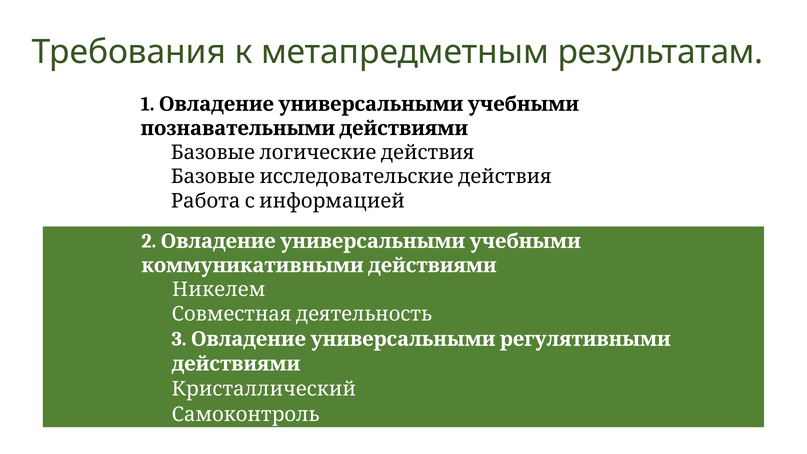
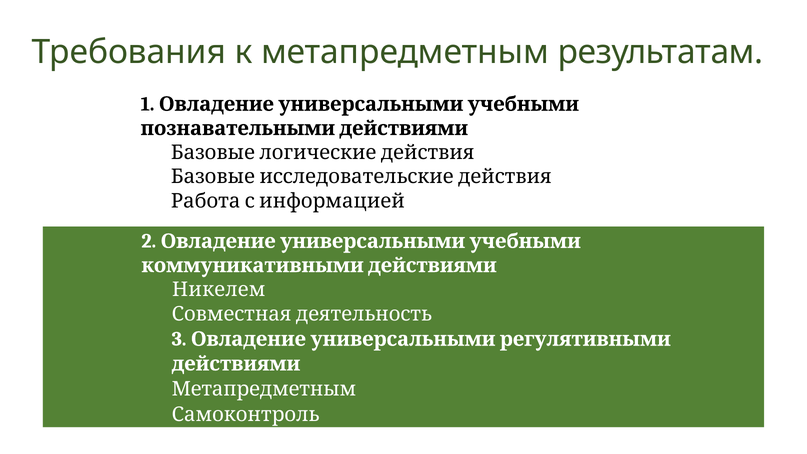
Кристаллический at (264, 389): Кристаллический -> Метапредметным
